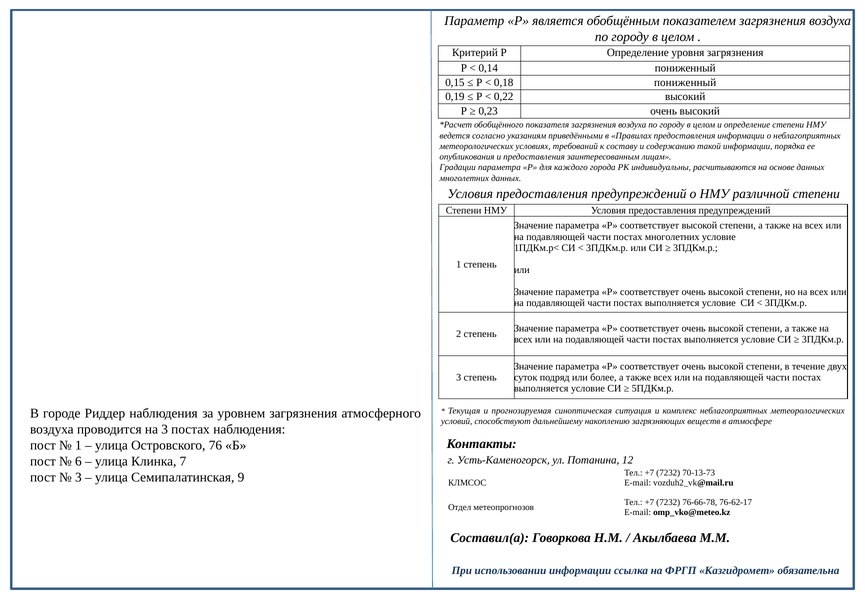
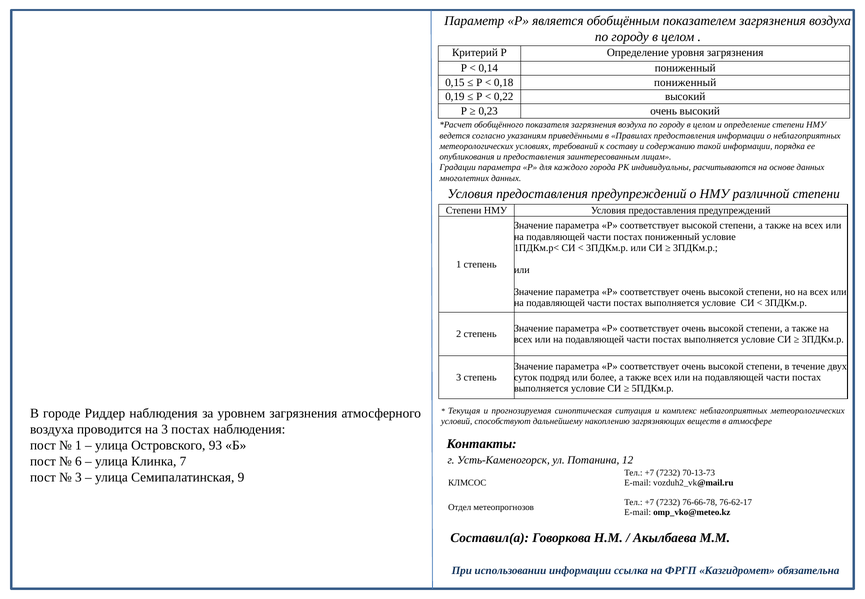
постах многолетних: многолетних -> пониженный
76: 76 -> 93
